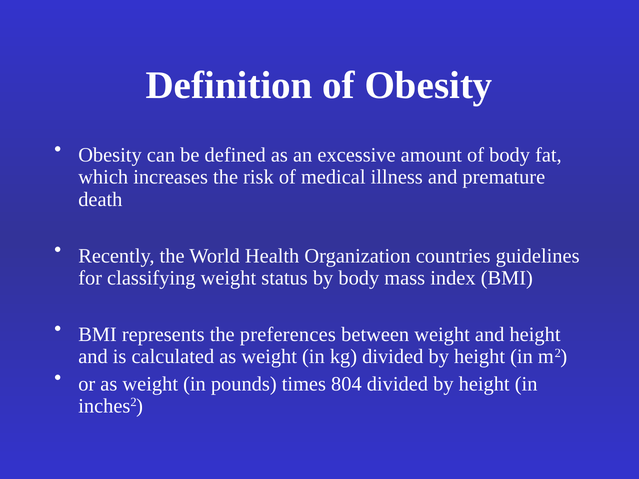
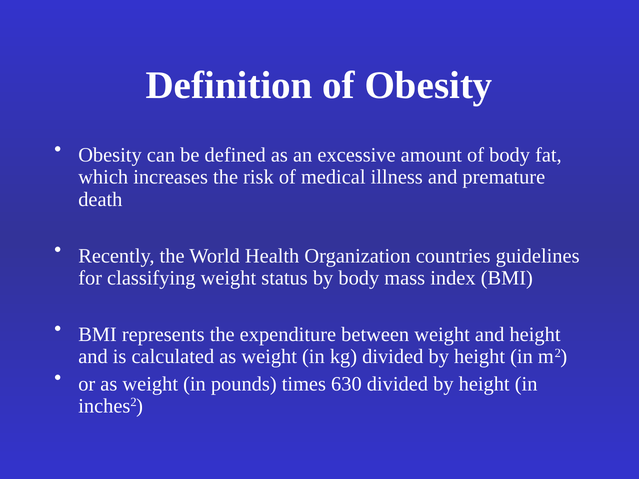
preferences: preferences -> expenditure
804: 804 -> 630
